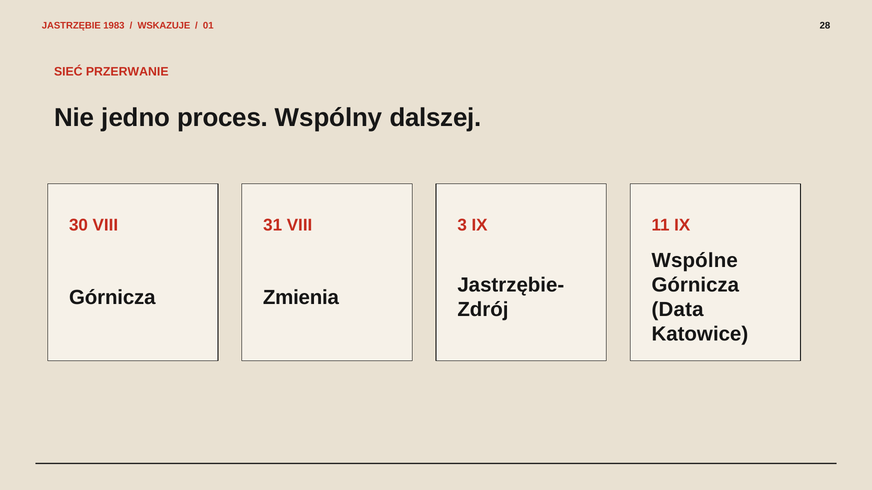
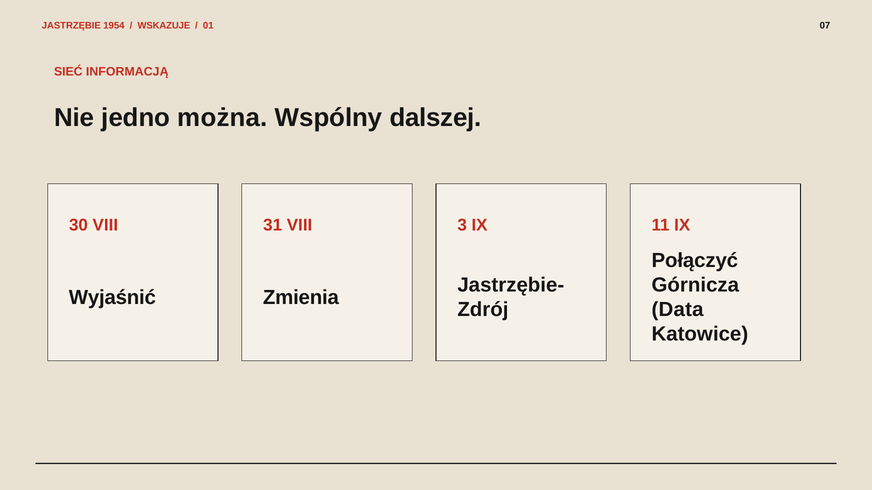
1983: 1983 -> 1954
28: 28 -> 07
PRZERWANIE: PRZERWANIE -> INFORMACJĄ
proces: proces -> można
Wspólne: Wspólne -> Połączyć
Górnicza at (112, 298): Górnicza -> Wyjaśnić
